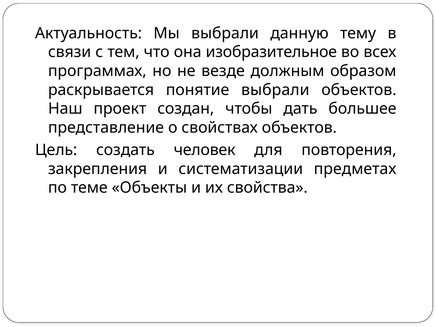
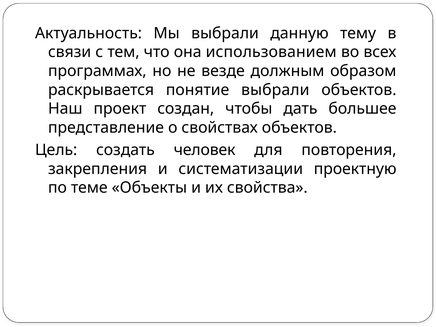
изобразительное: изобразительное -> использованием
предметах: предметах -> проектную
